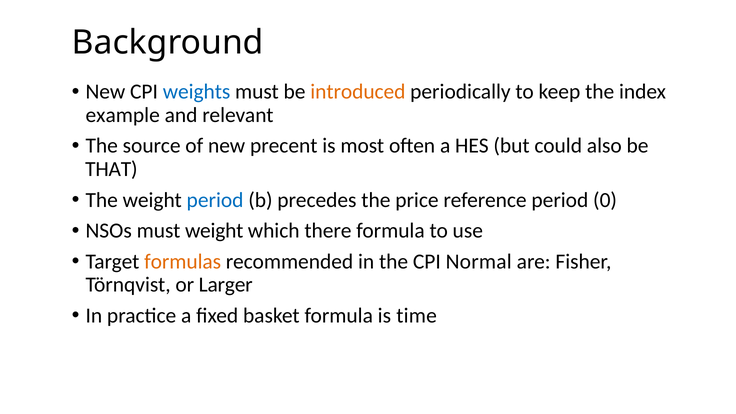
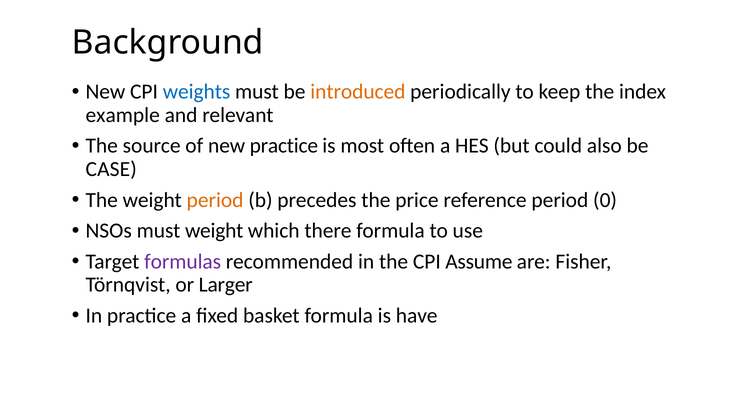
new precent: precent -> practice
THAT: THAT -> CASE
period at (215, 200) colour: blue -> orange
formulas colour: orange -> purple
Normal: Normal -> Assume
time: time -> have
